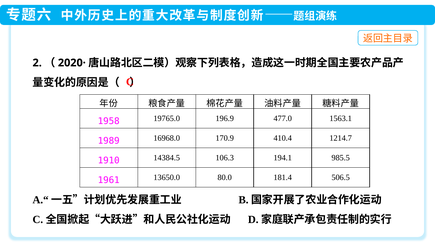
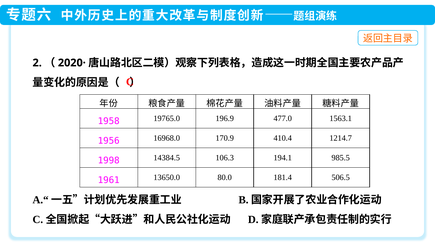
1989: 1989 -> 1956
1910: 1910 -> 1998
